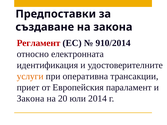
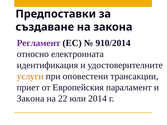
Регламент colour: red -> purple
оперативна: оперативна -> оповестени
20: 20 -> 22
